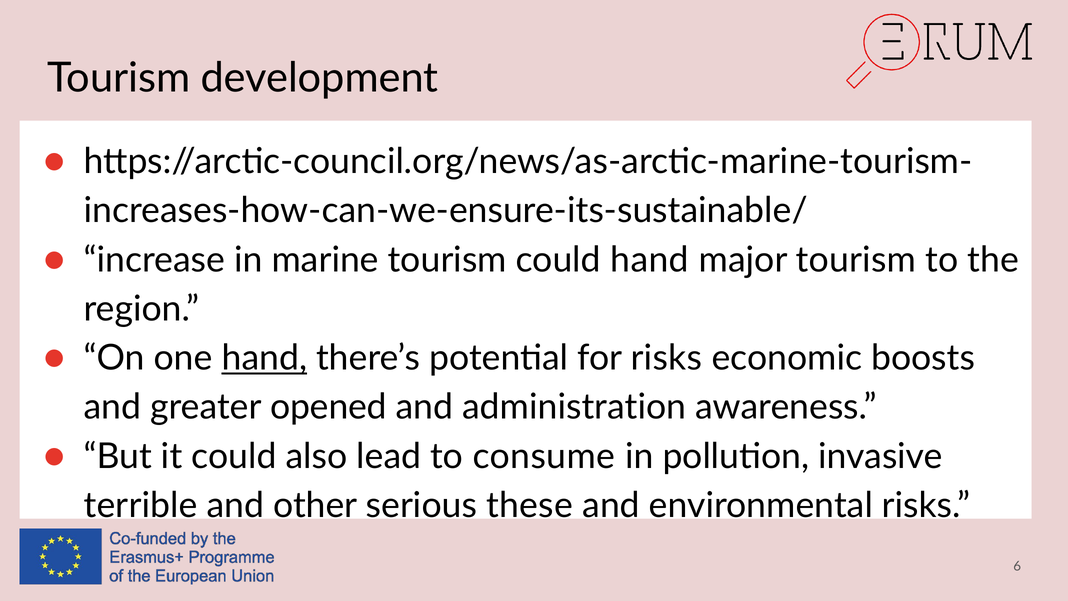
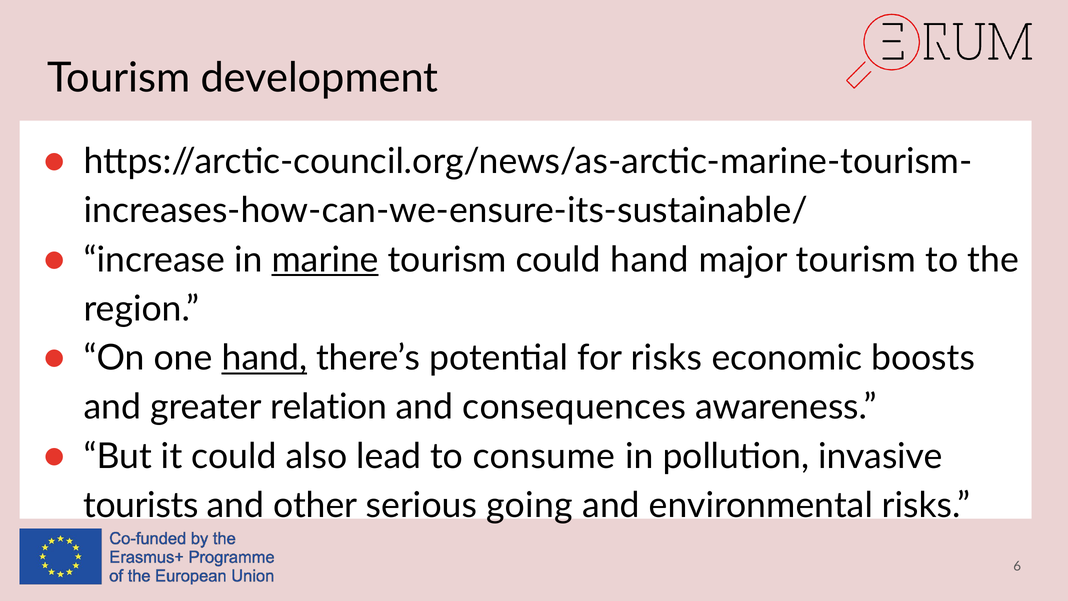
marine underline: none -> present
opened: opened -> relation
administration: administration -> consequences
terrible: terrible -> tourists
these: these -> going
